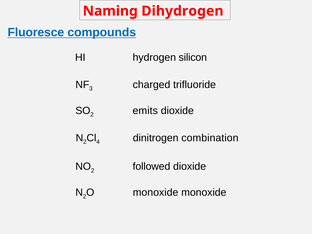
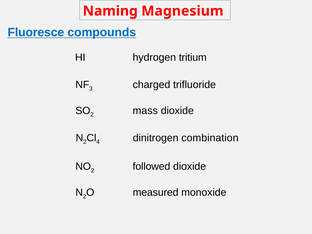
Dihydrogen: Dihydrogen -> Magnesium
silicon: silicon -> tritium
emits: emits -> mass
monoxide at (156, 193): monoxide -> measured
